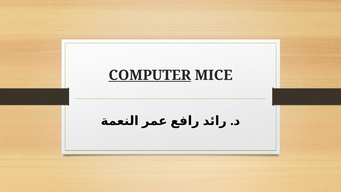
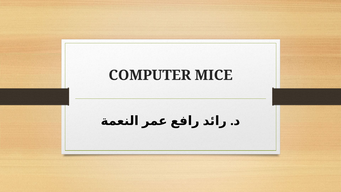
COMPUTER underline: present -> none
